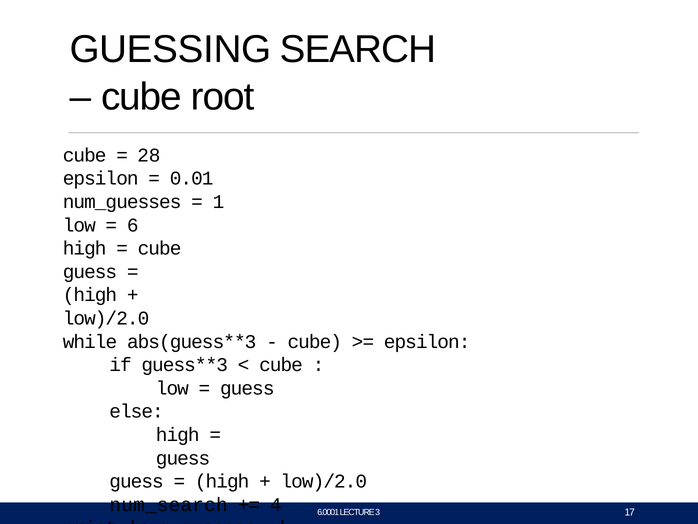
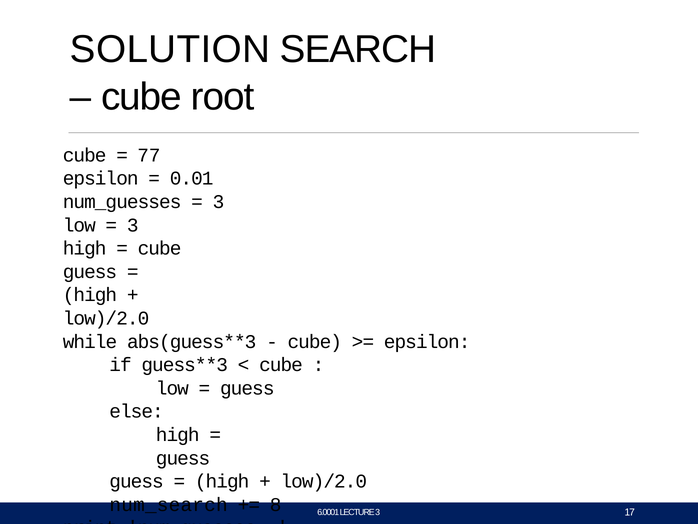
GUESSING: GUESSING -> SOLUTION
28: 28 -> 77
1 at (218, 202): 1 -> 3
6 at (133, 225): 6 -> 3
4: 4 -> 8
